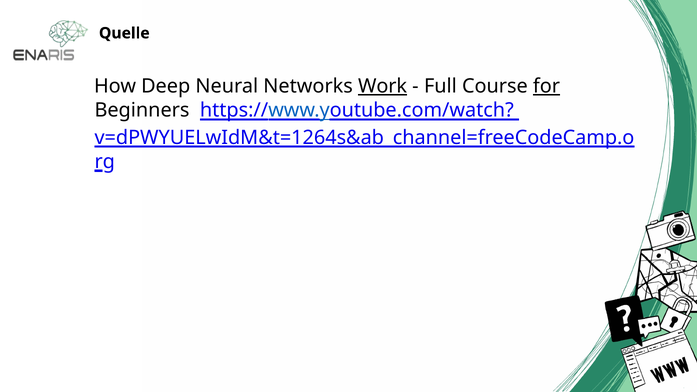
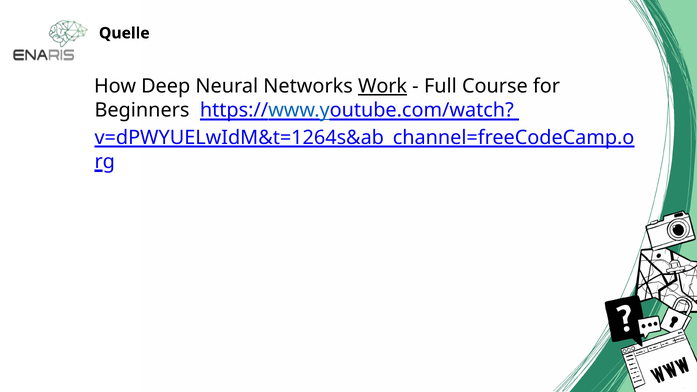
for underline: present -> none
